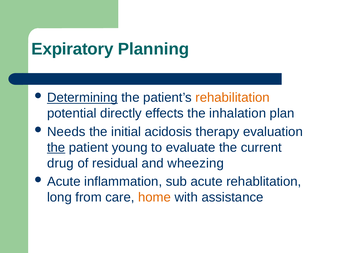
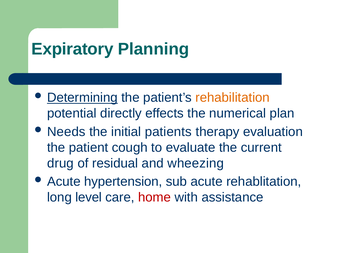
inhalation: inhalation -> numerical
acidosis: acidosis -> patients
the at (56, 148) underline: present -> none
young: young -> cough
inflammation: inflammation -> hypertension
from: from -> level
home colour: orange -> red
